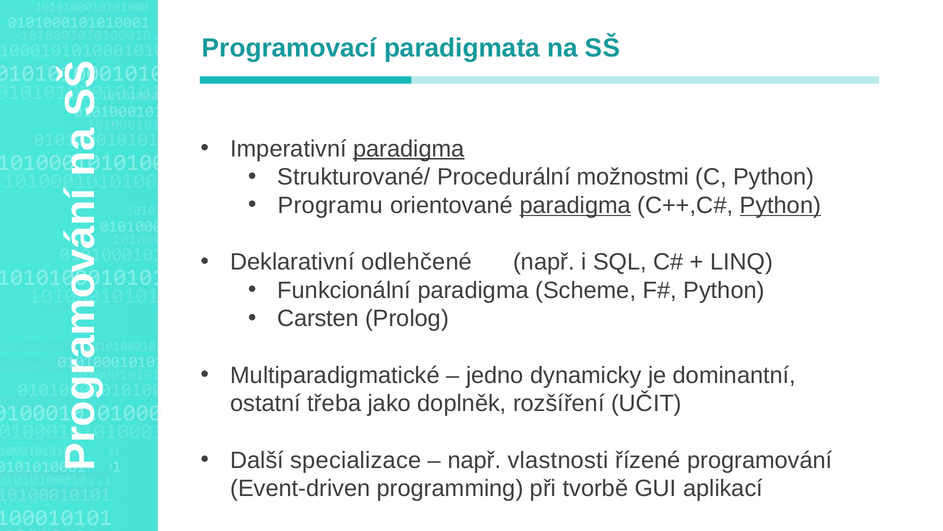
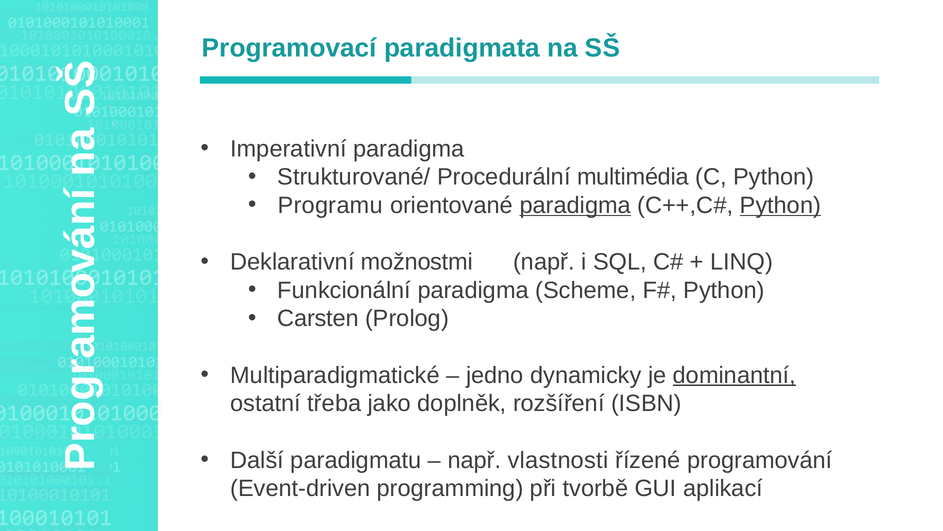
paradigma at (409, 149) underline: present -> none
možnostmi: možnostmi -> multimédia
odlehčené: odlehčené -> možnostmi
dominantní underline: none -> present
UČIT: UČIT -> ISBN
specializace: specializace -> paradigmatu
